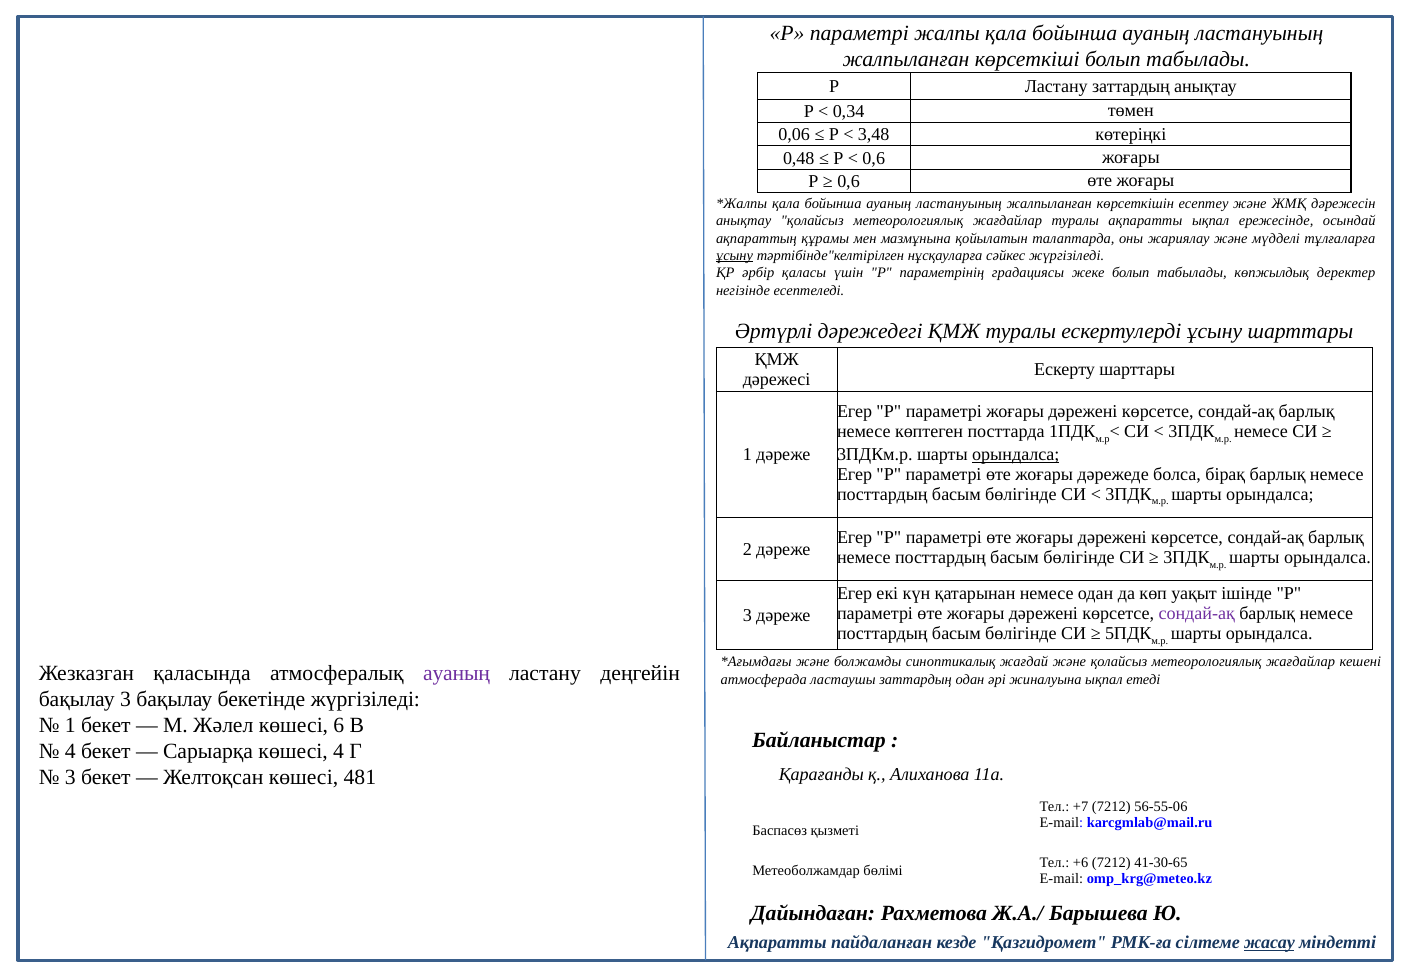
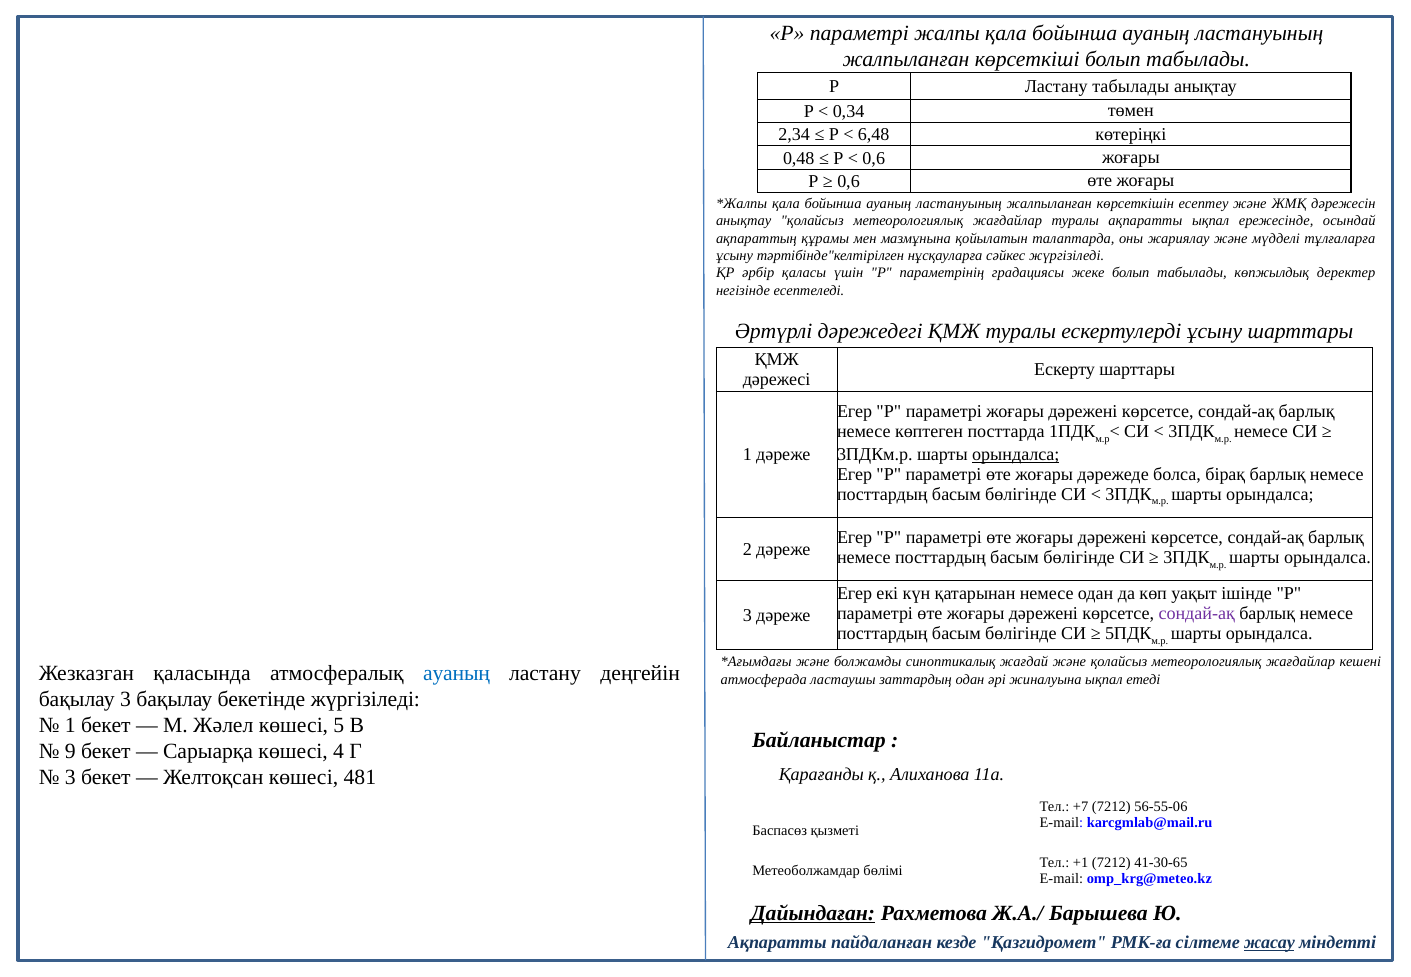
Ластану заттардың: заттардың -> табылады
0,06: 0,06 -> 2,34
3,48: 3,48 -> 6,48
ұсыну at (735, 256) underline: present -> none
ауаның at (457, 673) colour: purple -> blue
6: 6 -> 5
4 at (70, 752): 4 -> 9
+6: +6 -> +1
Дайындаған underline: none -> present
